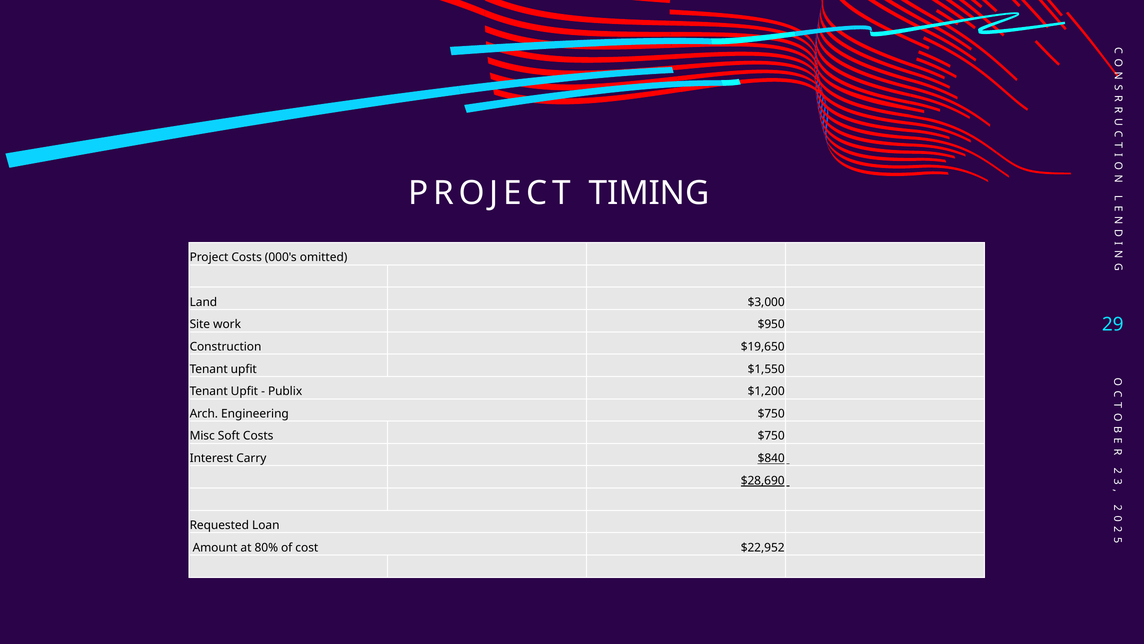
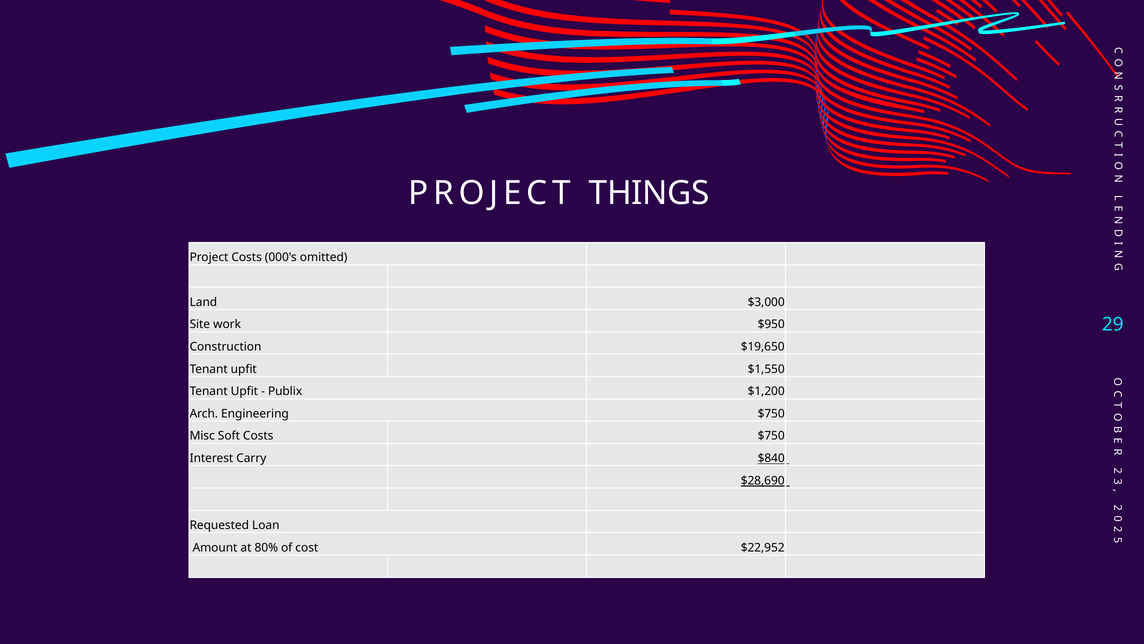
TIMING: TIMING -> THINGS
